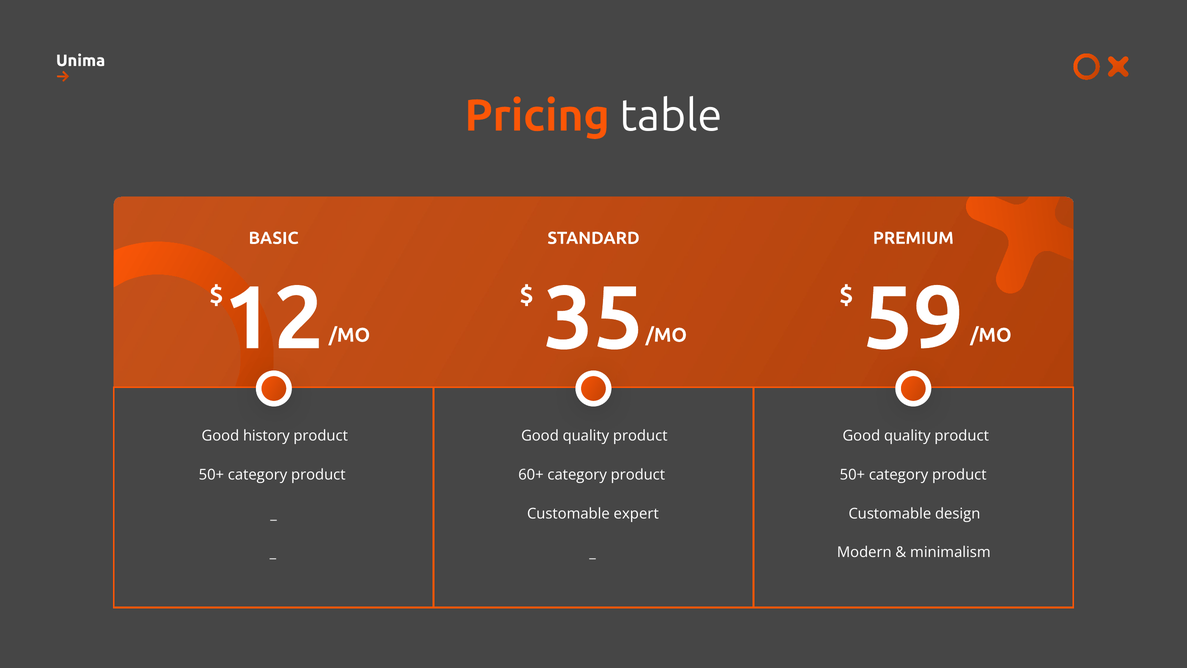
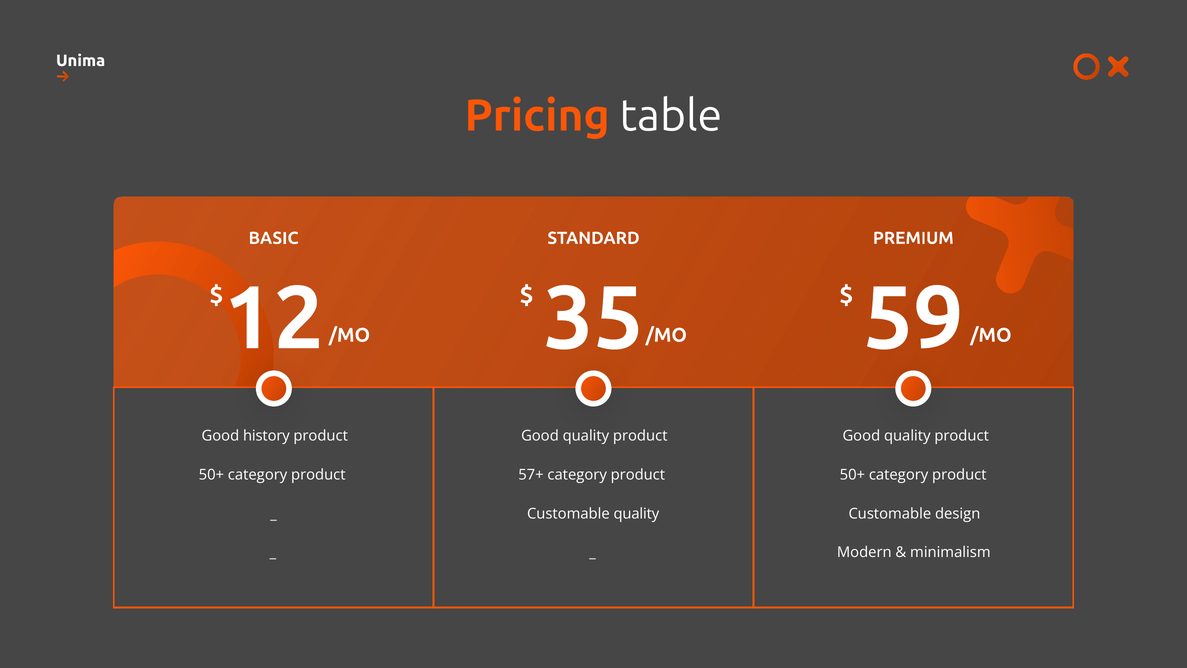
60+: 60+ -> 57+
Customable expert: expert -> quality
